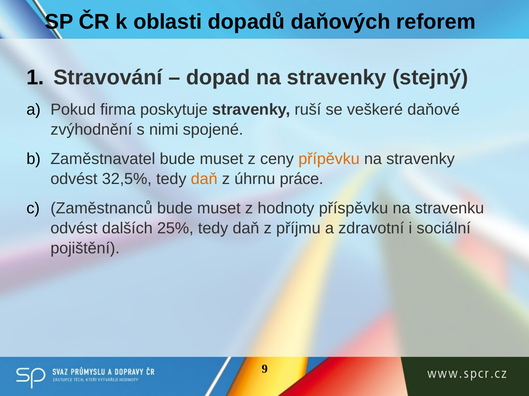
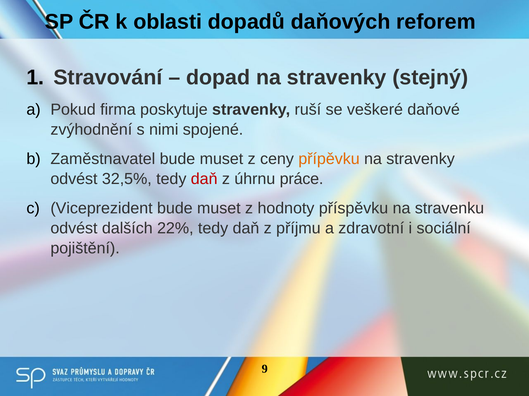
daň at (204, 179) colour: orange -> red
Zaměstnanců: Zaměstnanců -> Viceprezident
25%: 25% -> 22%
